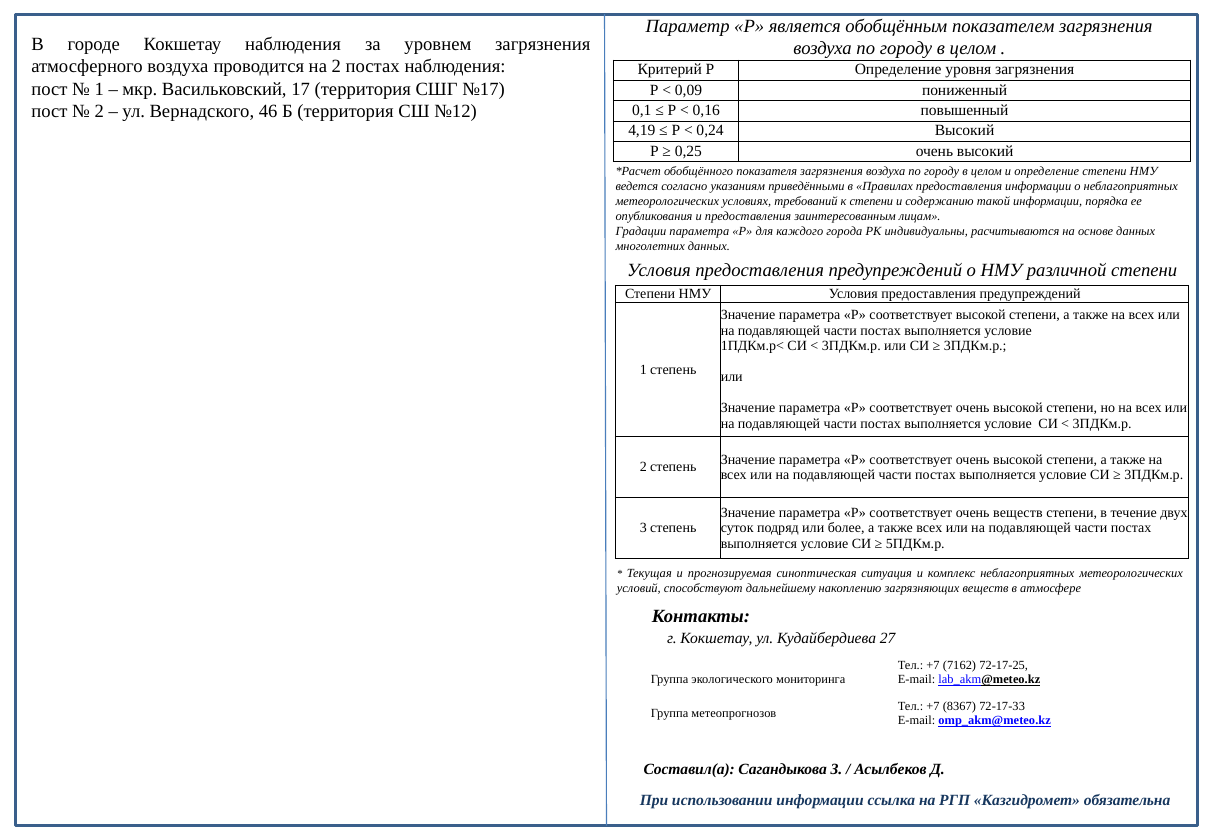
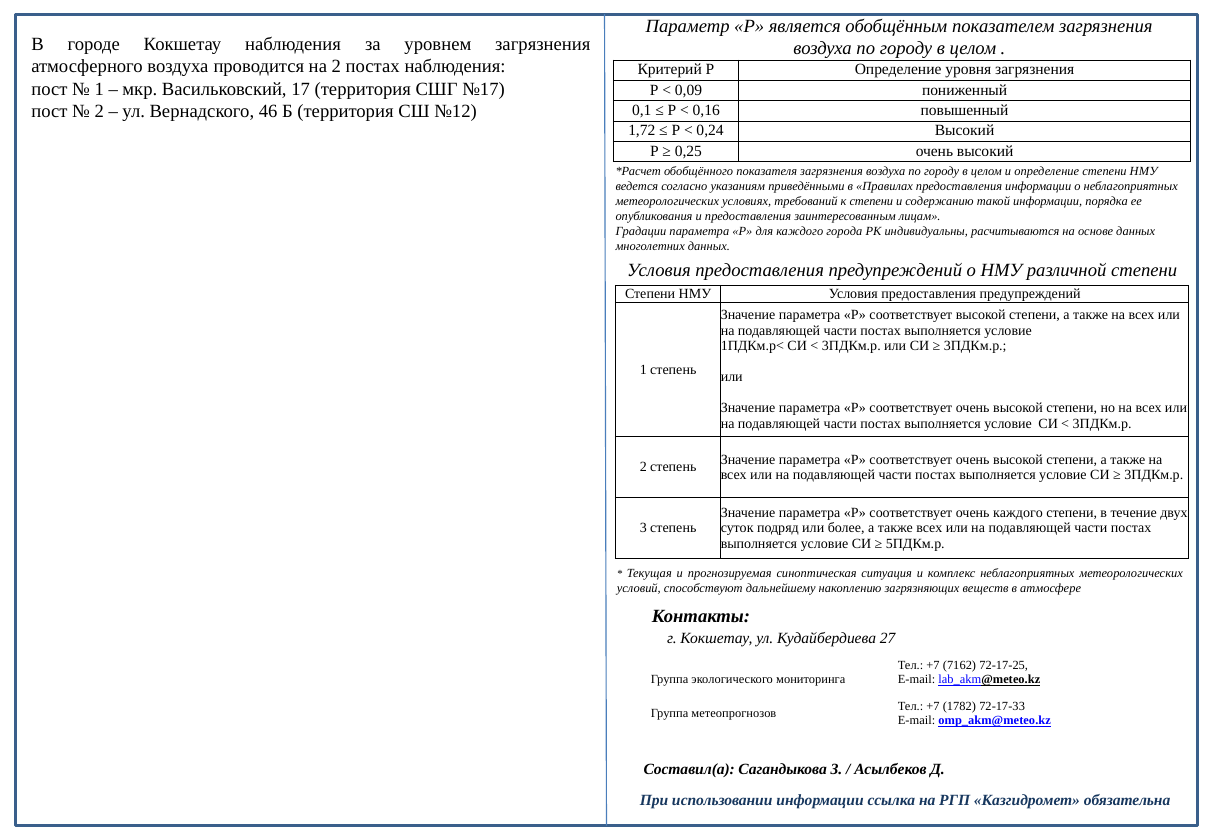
4,19: 4,19 -> 1,72
очень веществ: веществ -> каждого
8367: 8367 -> 1782
